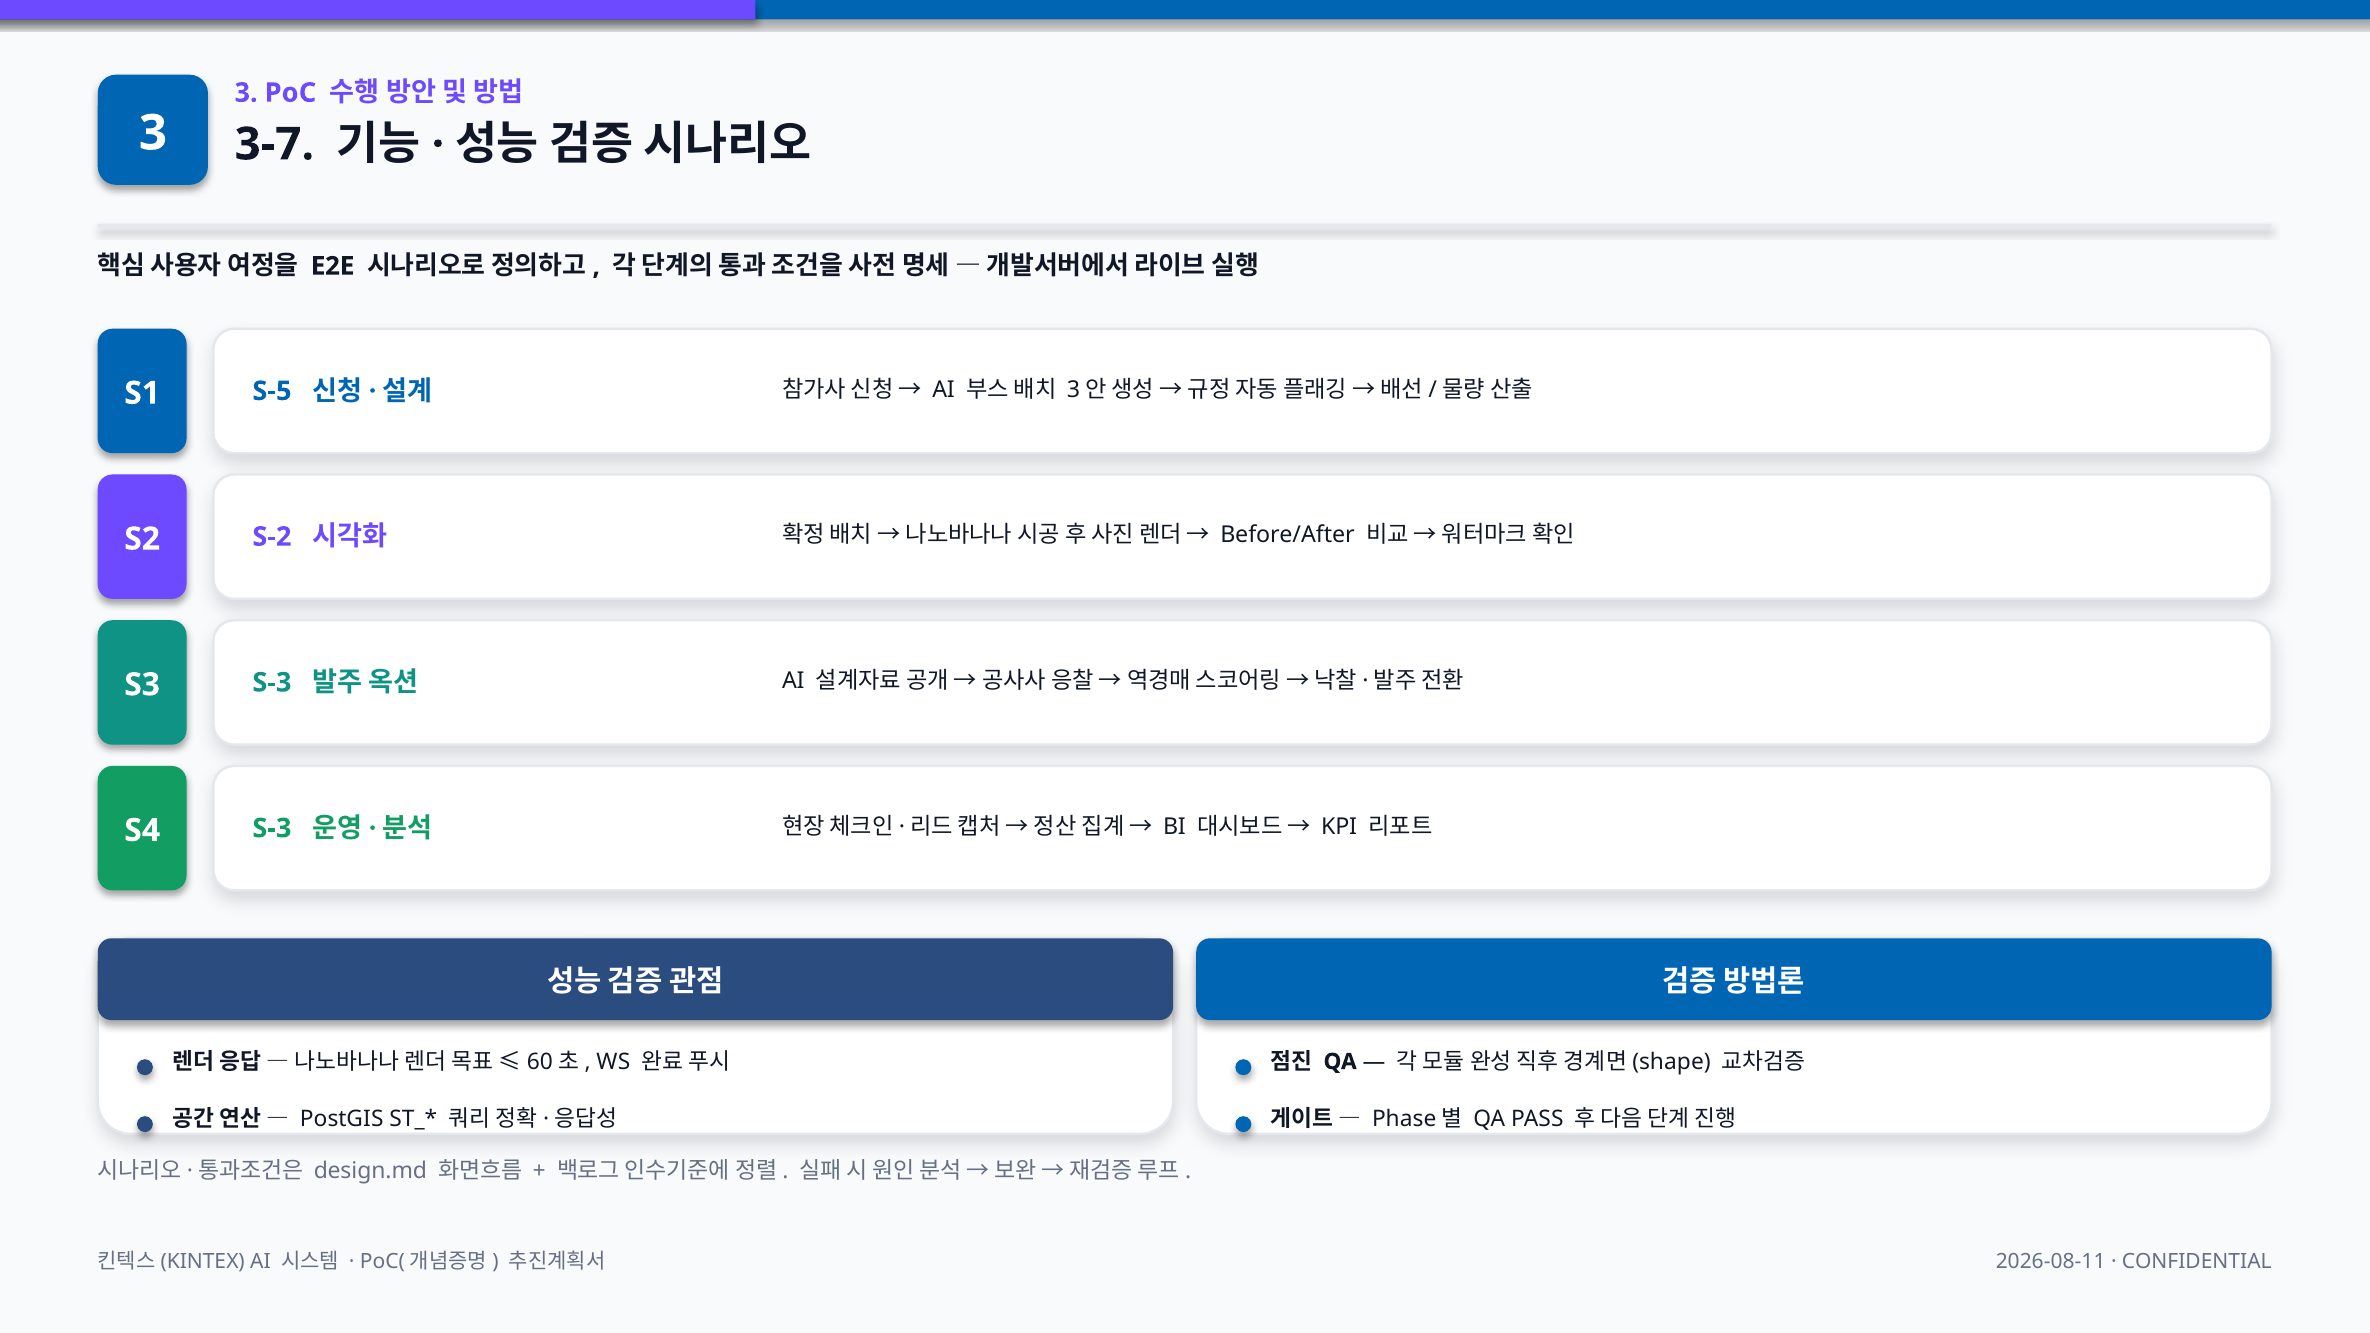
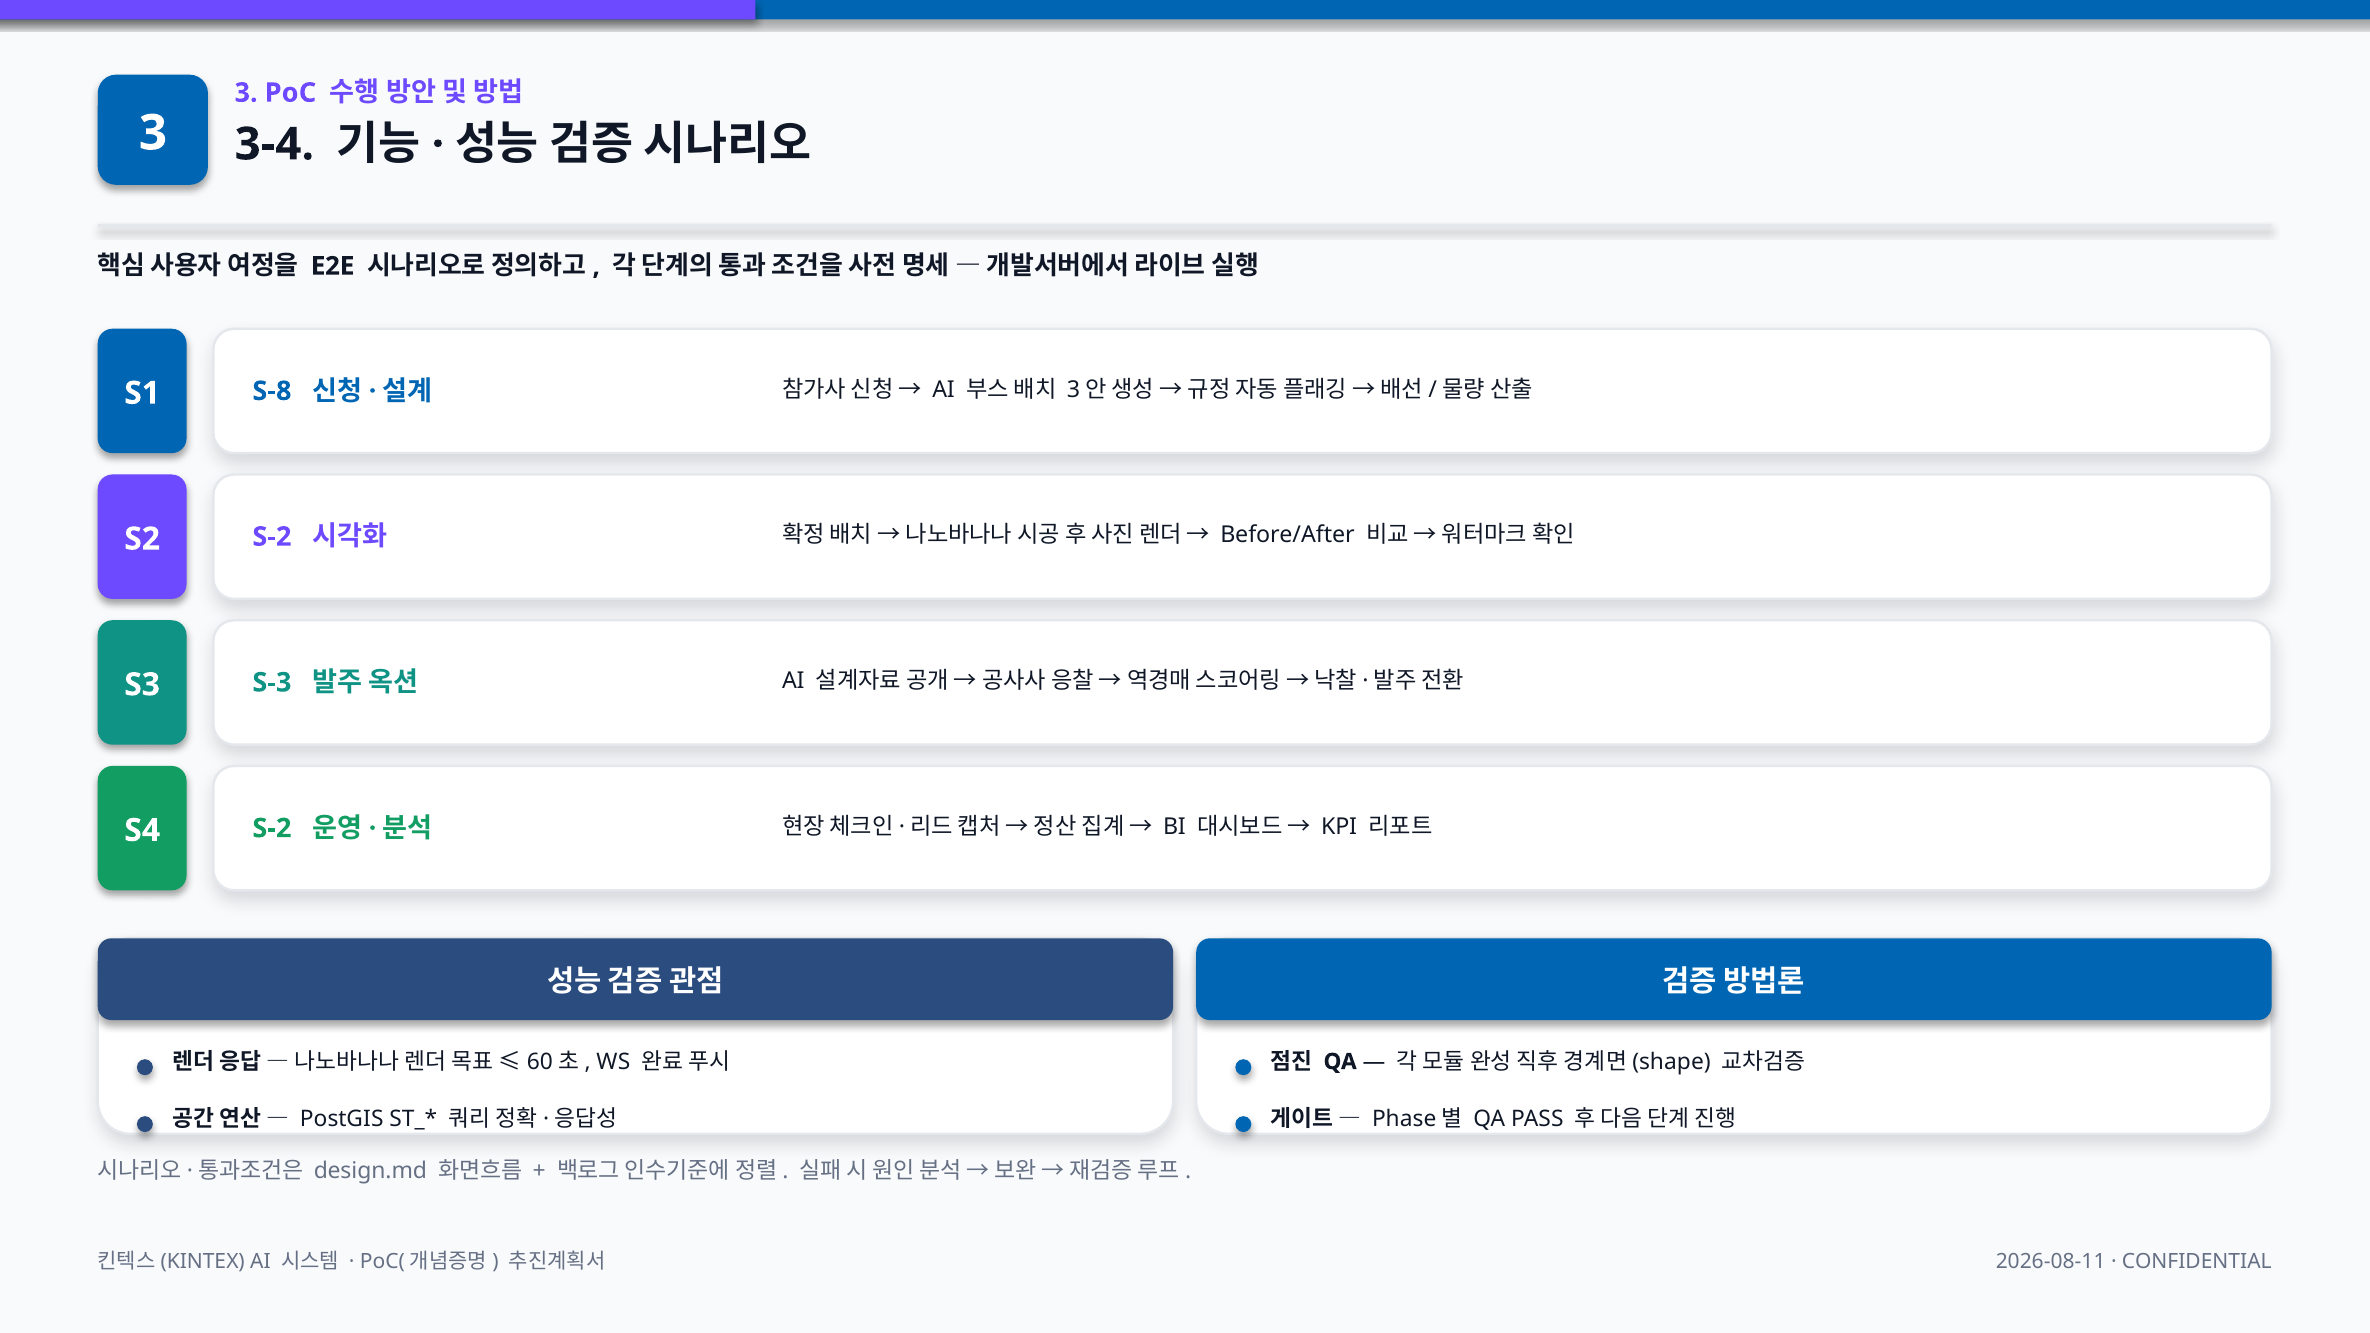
3-7: 3-7 -> 3-4
S-5: S-5 -> S-8
S4 S-3: S-3 -> S-2
